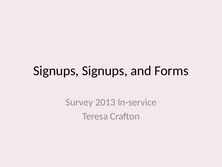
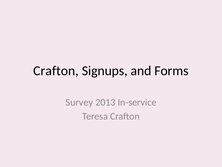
Signups at (56, 71): Signups -> Crafton
